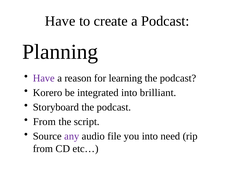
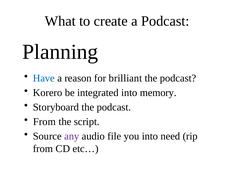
Have at (60, 21): Have -> What
Have at (44, 78) colour: purple -> blue
learning: learning -> brilliant
brilliant: brilliant -> memory
